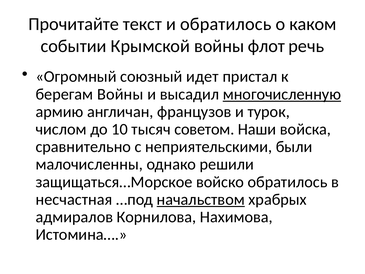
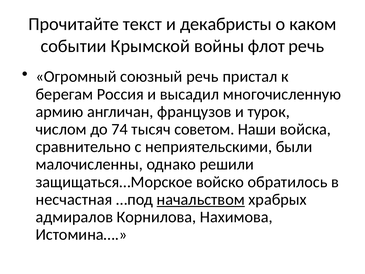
и обратилось: обратилось -> декабристы
союзный идет: идет -> речь
берегам Войны: Войны -> Россия
многочисленную underline: present -> none
10: 10 -> 74
